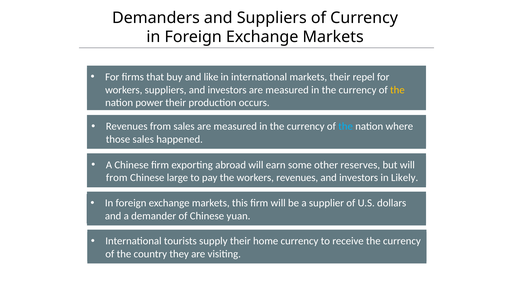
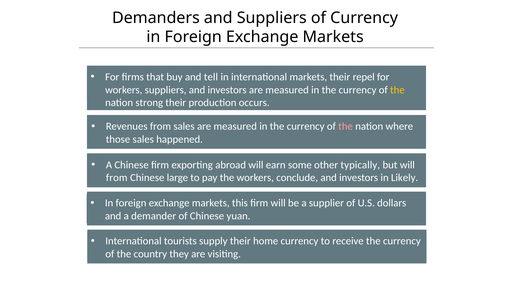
like: like -> tell
power: power -> strong
the at (346, 127) colour: light blue -> pink
reserves: reserves -> typically
workers revenues: revenues -> conclude
